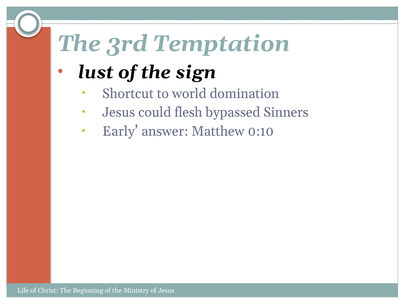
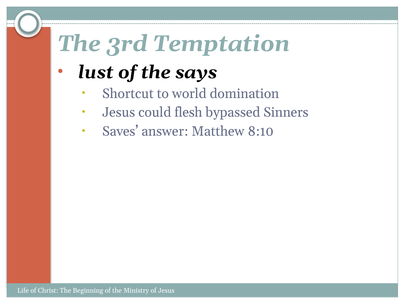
sign: sign -> says
Early: Early -> Saves
0:10: 0:10 -> 8:10
